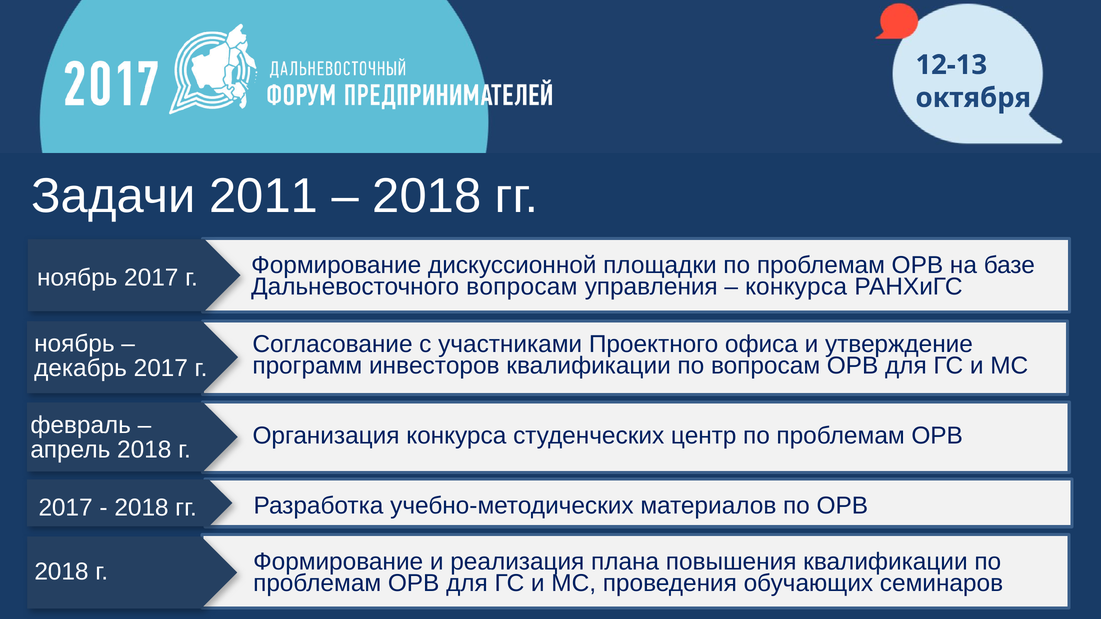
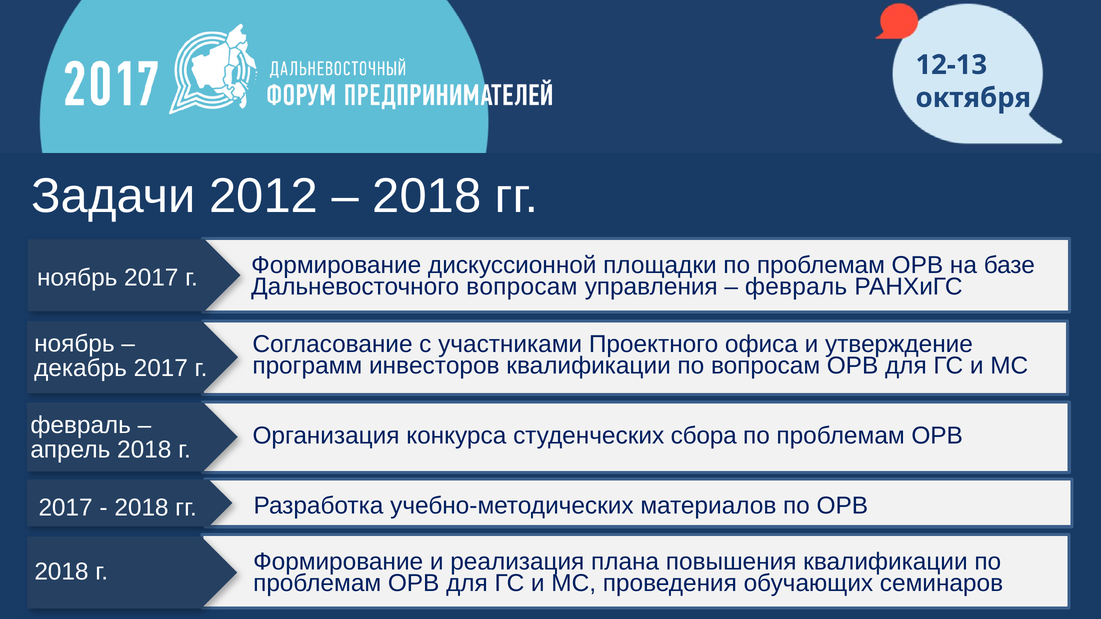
2011: 2011 -> 2012
конкурса at (796, 287): конкурса -> февраль
центр: центр -> сбора
